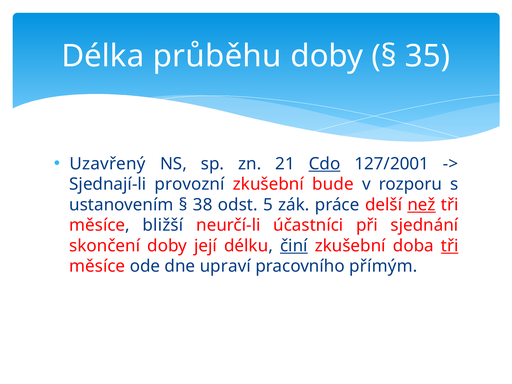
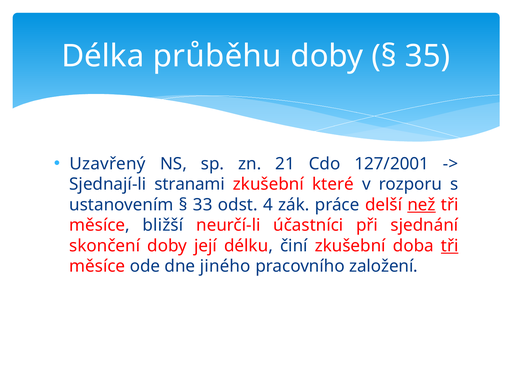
Cdo underline: present -> none
provozní: provozní -> stranami
bude: bude -> které
38: 38 -> 33
5: 5 -> 4
činí underline: present -> none
upraví: upraví -> jiného
přímým: přímým -> založení
